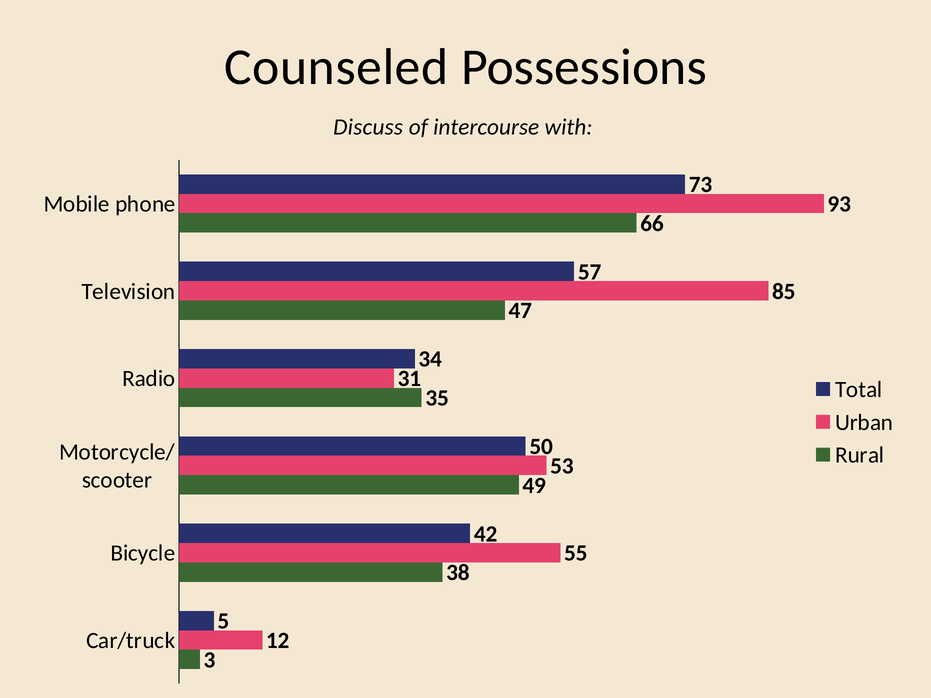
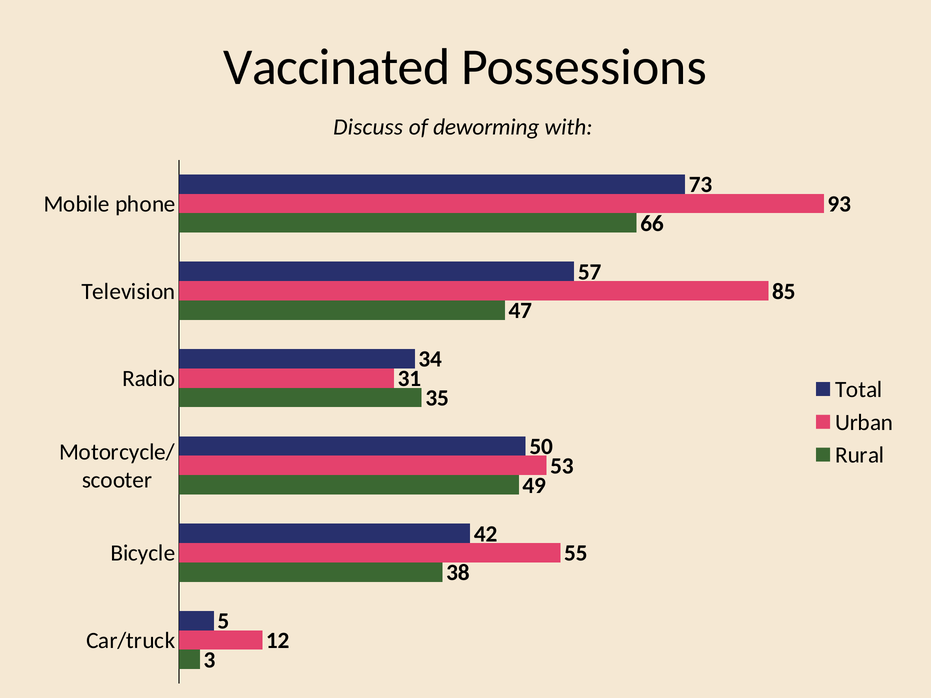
Counseled: Counseled -> Vaccinated
intercourse: intercourse -> deworming
